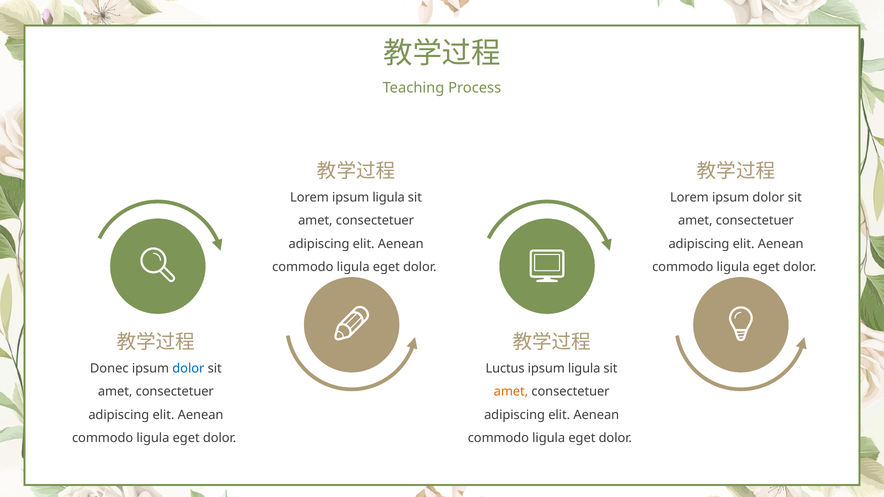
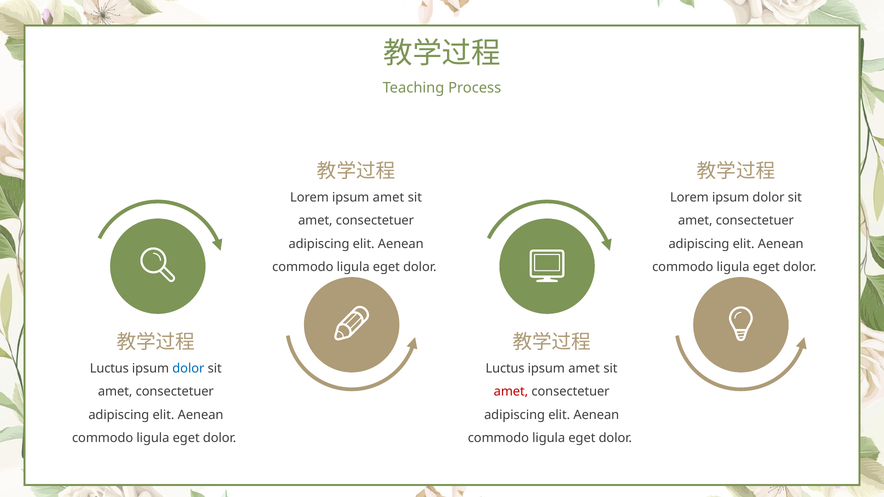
Lorem ipsum ligula: ligula -> amet
Donec at (109, 369): Donec -> Luctus
ligula at (584, 369): ligula -> amet
amet at (511, 392) colour: orange -> red
